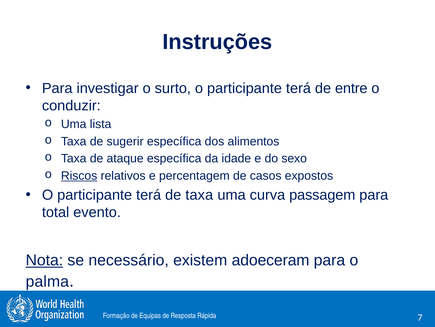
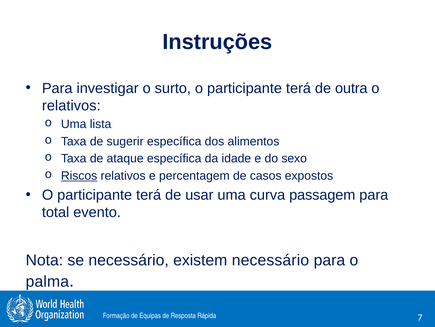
entre: entre -> outra
conduzir at (71, 105): conduzir -> relativos
de taxa: taxa -> usar
Nota underline: present -> none
existem adoeceram: adoeceram -> necessário
